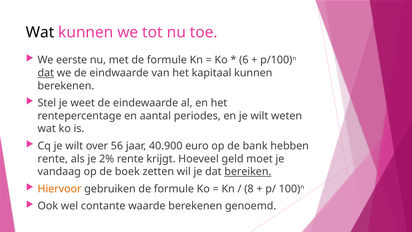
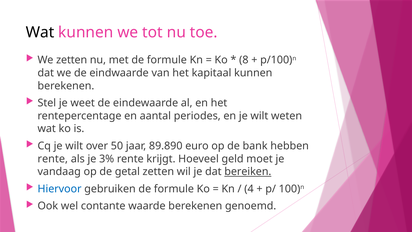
We eerste: eerste -> zetten
6: 6 -> 8
dat at (46, 73) underline: present -> none
56: 56 -> 50
40.900: 40.900 -> 89.890
2%: 2% -> 3%
boek: boek -> getal
Hiervoor colour: orange -> blue
8: 8 -> 4
